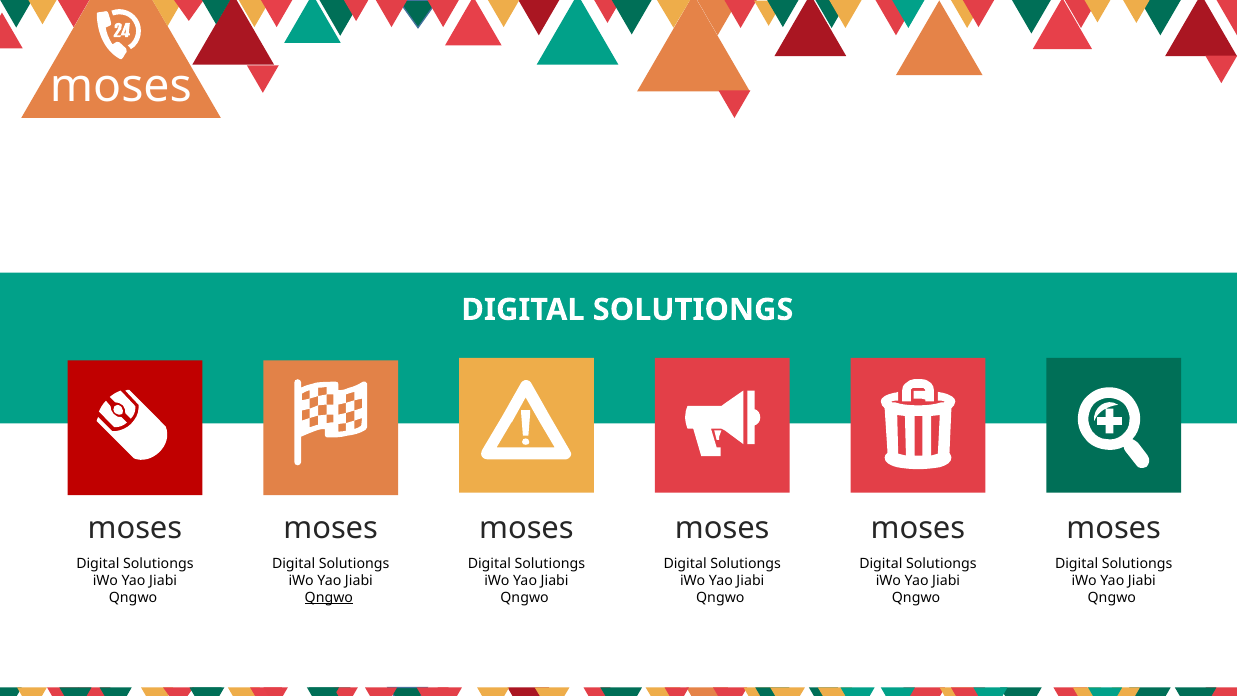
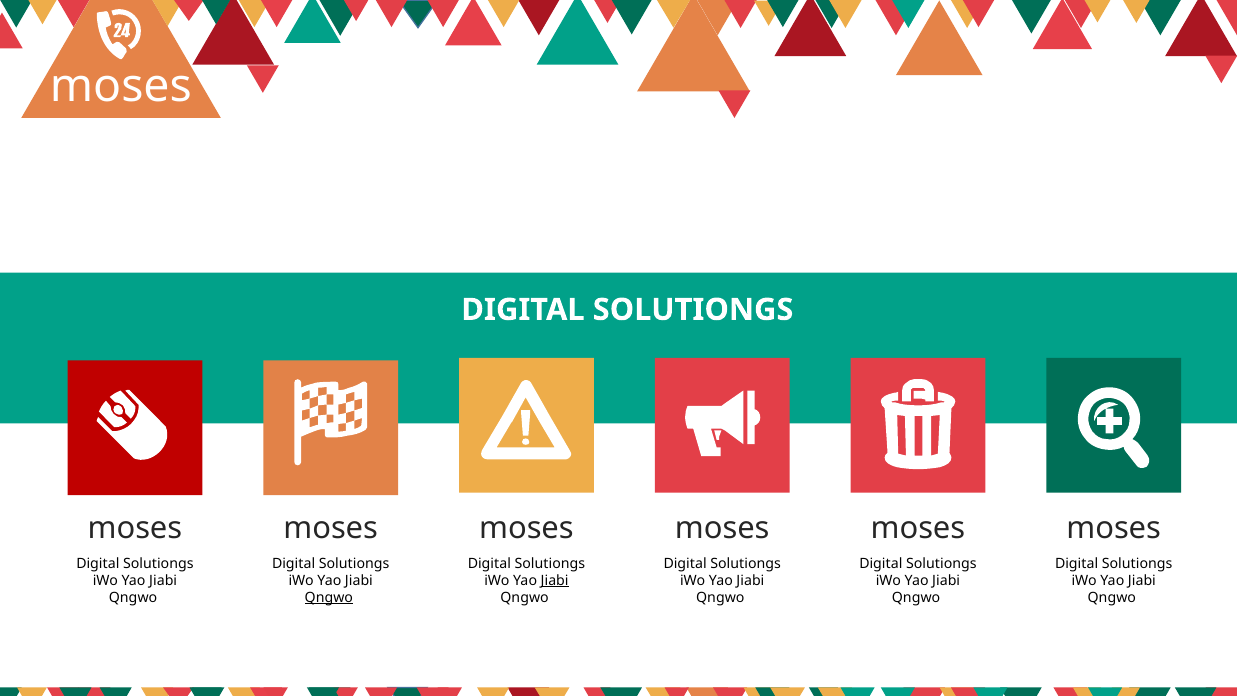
Jiabi at (555, 580) underline: none -> present
